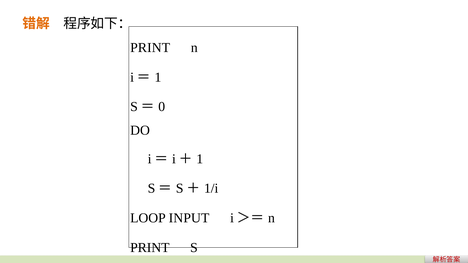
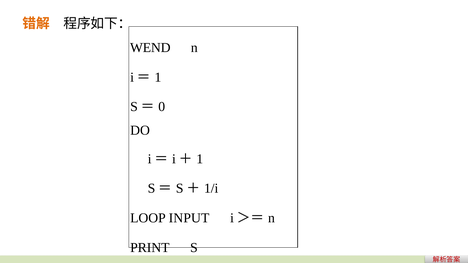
PRINT at (150, 48): PRINT -> WEND
